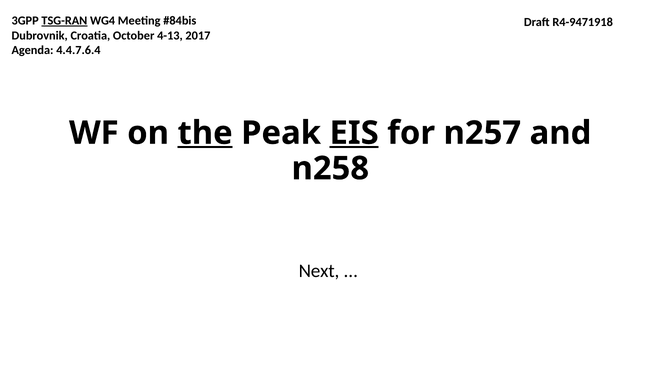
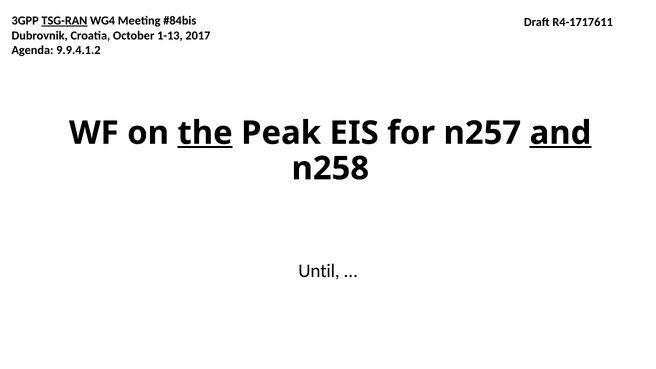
R4-9471918: R4-9471918 -> R4-1717611
4-13: 4-13 -> 1-13
4.4.7.6.4: 4.4.7.6.4 -> 9.9.4.1.2
EIS underline: present -> none
and underline: none -> present
Next: Next -> Until
